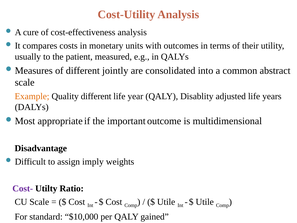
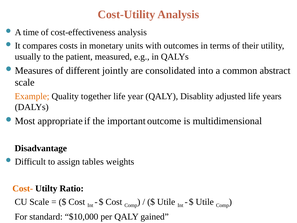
cure: cure -> time
Quality different: different -> together
imply: imply -> tables
Cost- colour: purple -> orange
